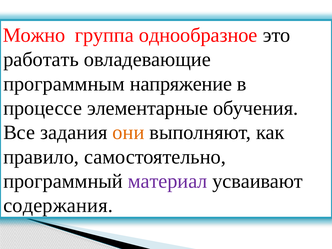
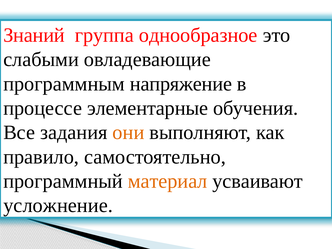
Можно: Можно -> Знаний
работать: работать -> слабыми
материал colour: purple -> orange
содержания: содержания -> усложнение
